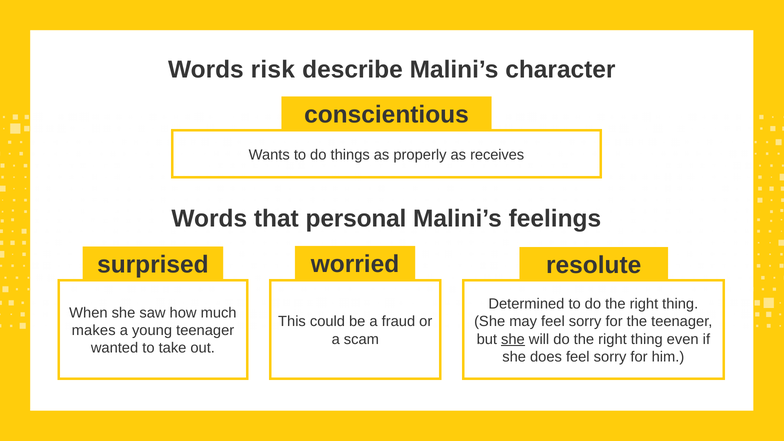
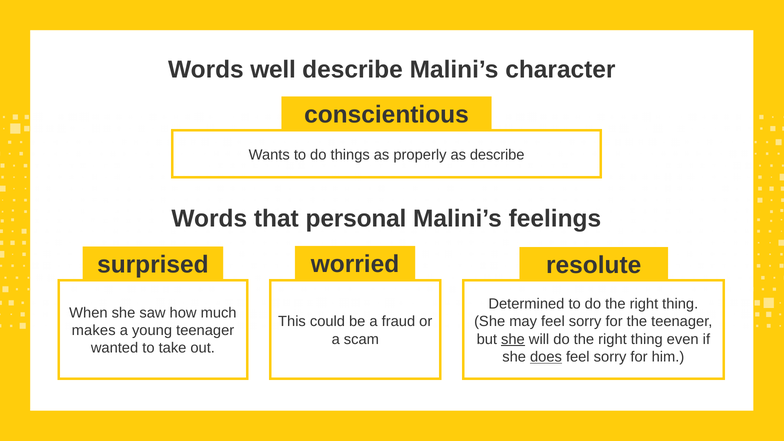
risk: risk -> well
as receives: receives -> describe
does underline: none -> present
